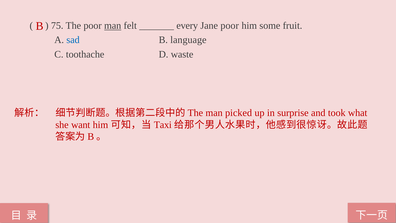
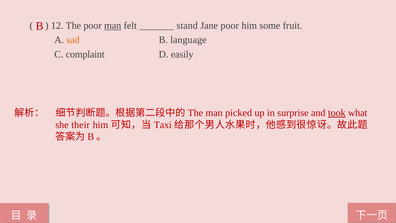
75: 75 -> 12
every: every -> stand
sad colour: blue -> orange
toothache: toothache -> complaint
waste: waste -> easily
took underline: none -> present
want: want -> their
